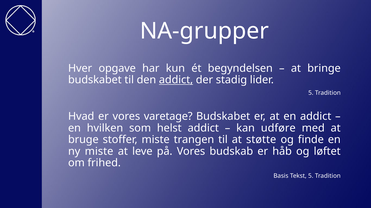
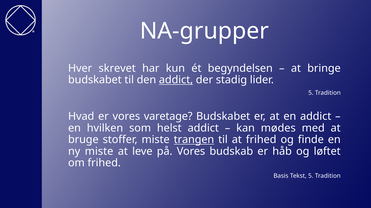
opgave: opgave -> skrevet
udføre: udføre -> mødes
trangen underline: none -> present
at støtte: støtte -> frihed
